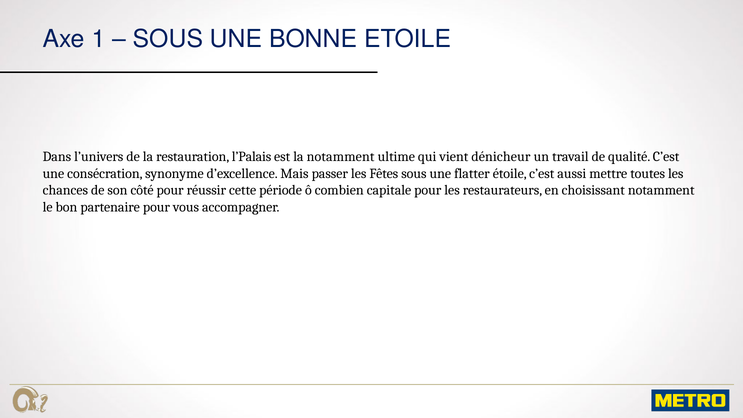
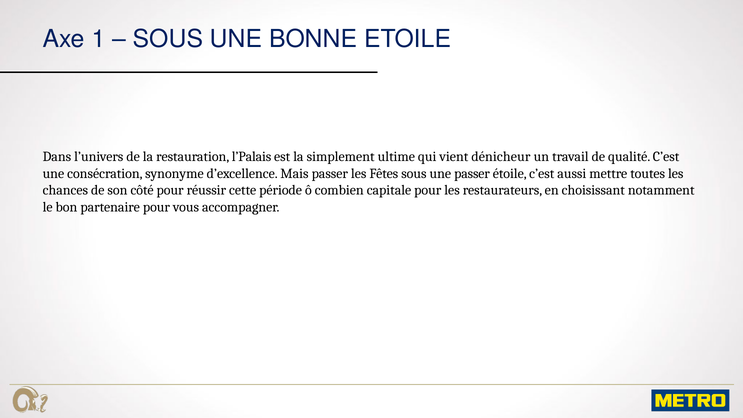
la notamment: notamment -> simplement
une flatter: flatter -> passer
